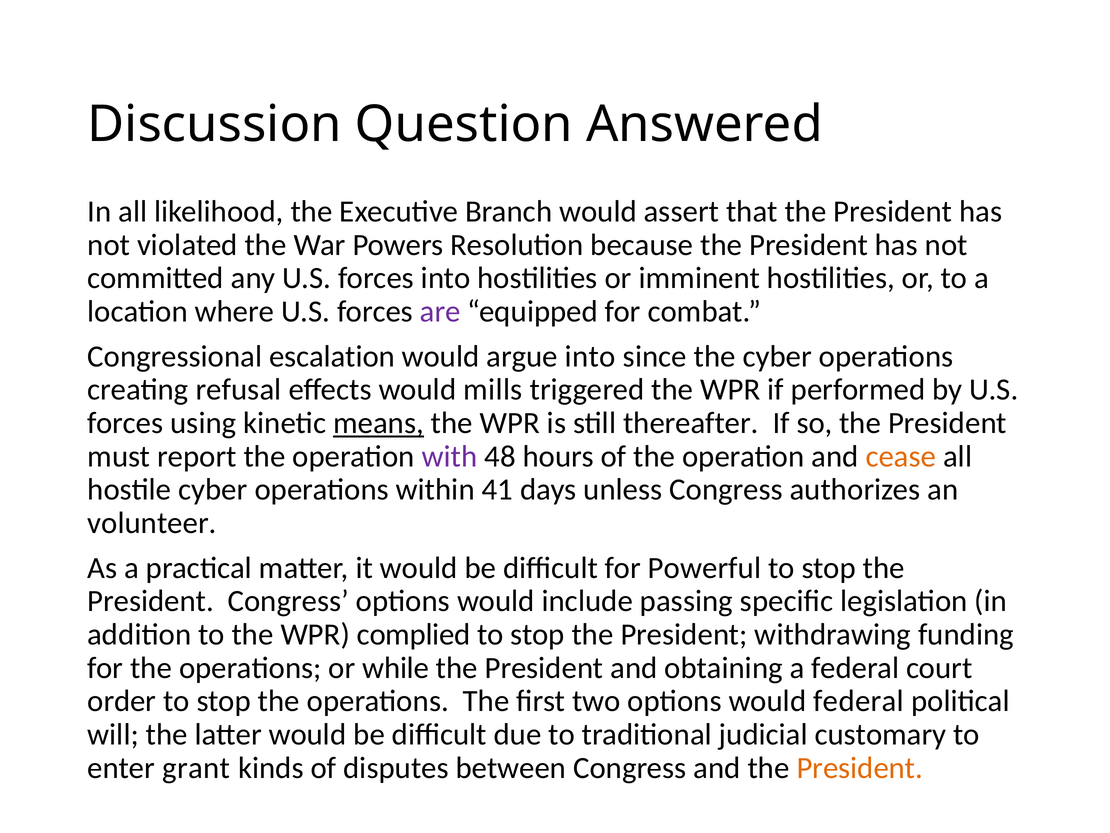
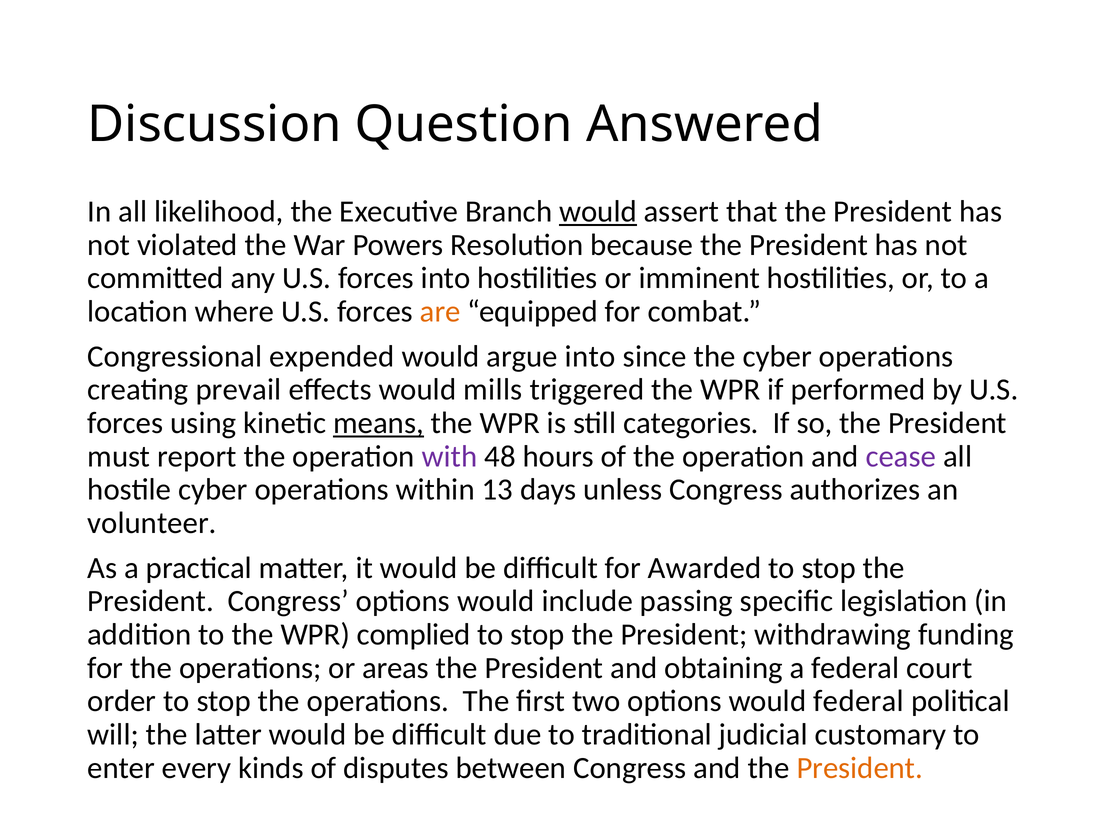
would at (598, 211) underline: none -> present
are colour: purple -> orange
escalation: escalation -> expended
refusal: refusal -> prevail
thereafter: thereafter -> categories
cease colour: orange -> purple
41: 41 -> 13
Powerful: Powerful -> Awarded
while: while -> areas
grant: grant -> every
